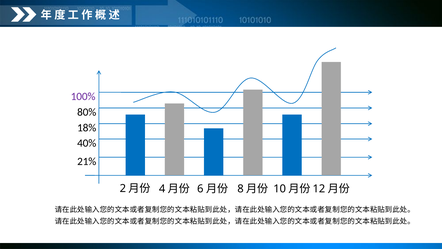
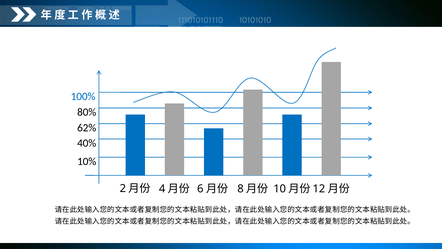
100% colour: purple -> blue
18%: 18% -> 62%
21%: 21% -> 10%
